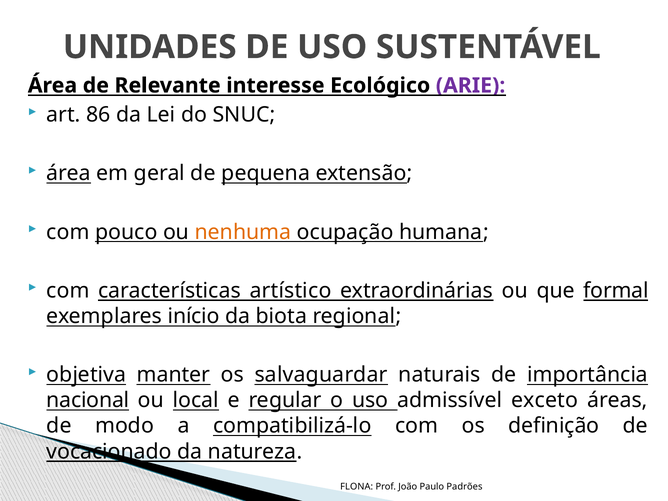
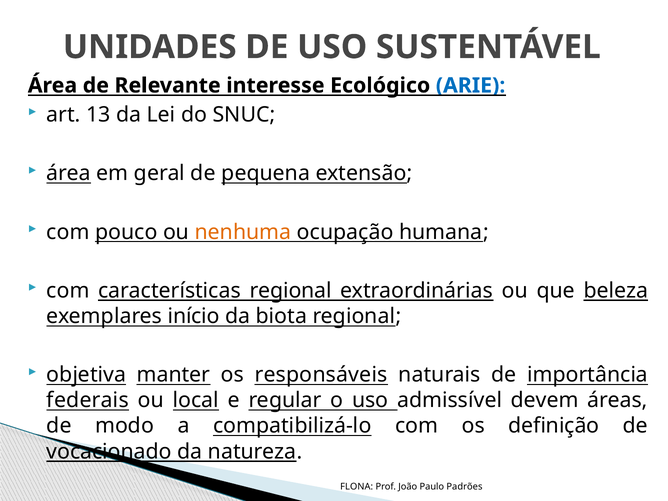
ARIE colour: purple -> blue
86: 86 -> 13
características artístico: artístico -> regional
formal: formal -> beleza
salvaguardar: salvaguardar -> responsáveis
nacional: nacional -> federais
exceto: exceto -> devem
